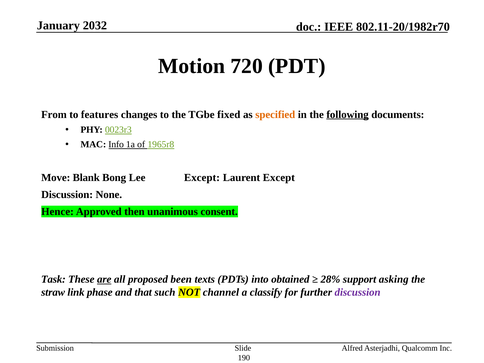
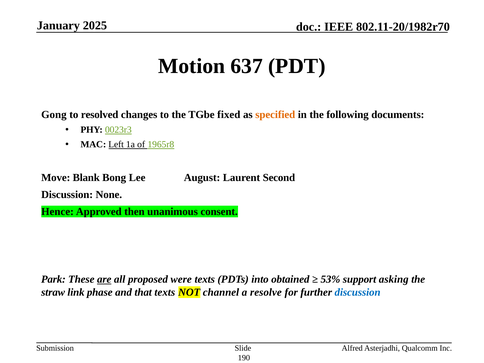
2032: 2032 -> 2025
720: 720 -> 637
From: From -> Gong
features: features -> resolved
following underline: present -> none
Info: Info -> Left
Lee Except: Except -> August
Laurent Except: Except -> Second
Task: Task -> Park
been: been -> were
28%: 28% -> 53%
that such: such -> texts
classify: classify -> resolve
discussion at (358, 292) colour: purple -> blue
